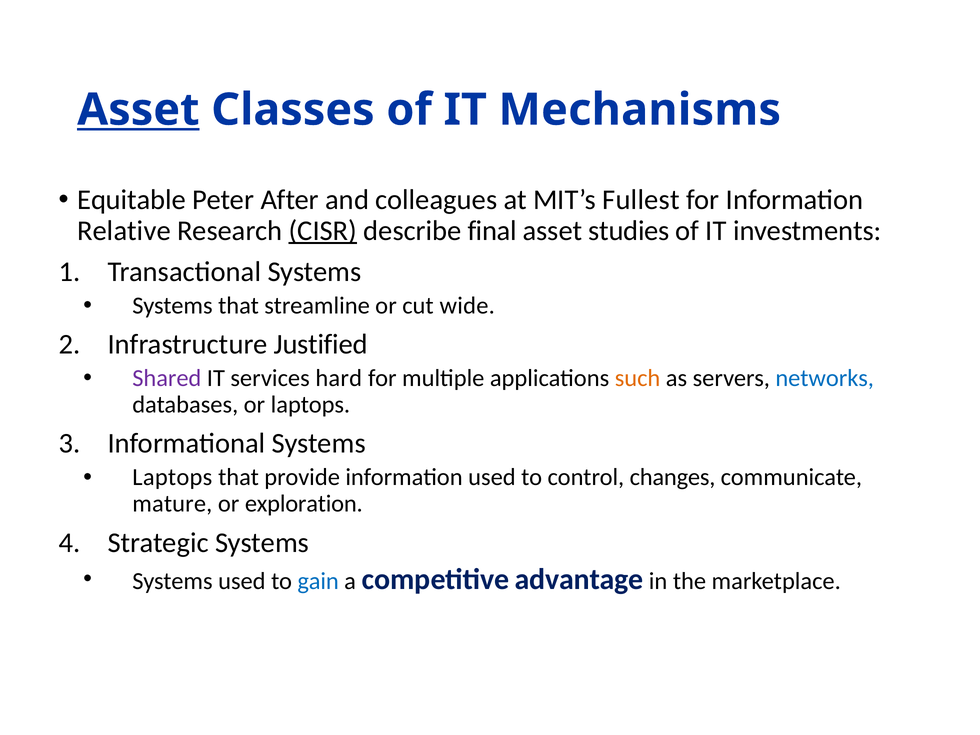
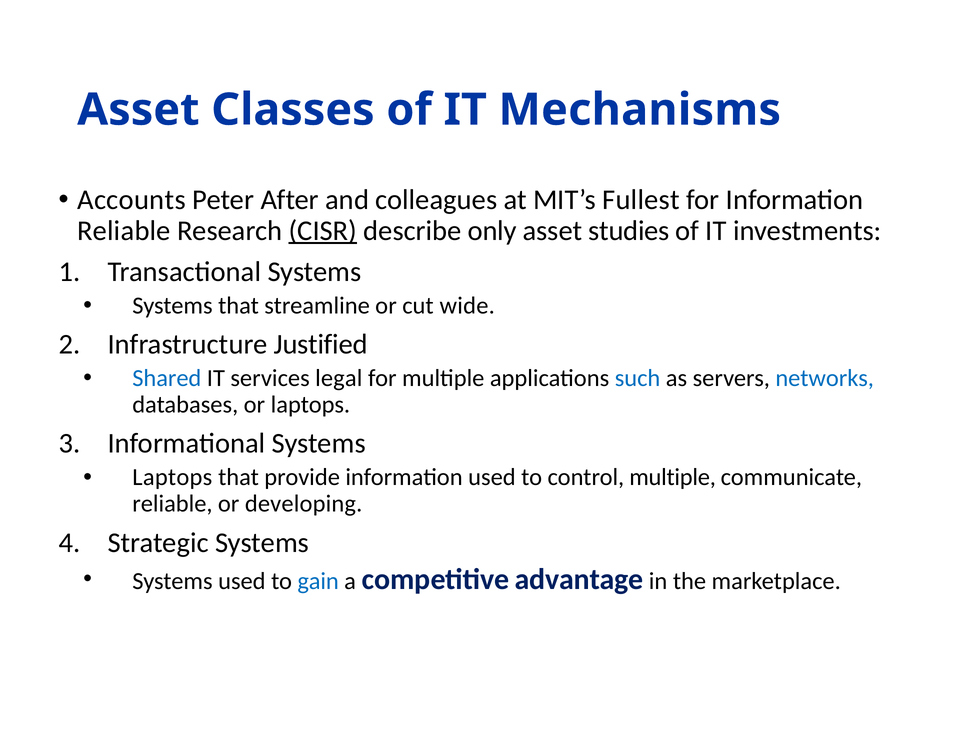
Asset at (138, 110) underline: present -> none
Equitable: Equitable -> Accounts
Relative at (124, 231): Relative -> Reliable
final: final -> only
Shared colour: purple -> blue
hard: hard -> legal
such colour: orange -> blue
control changes: changes -> multiple
mature at (172, 504): mature -> reliable
exploration: exploration -> developing
